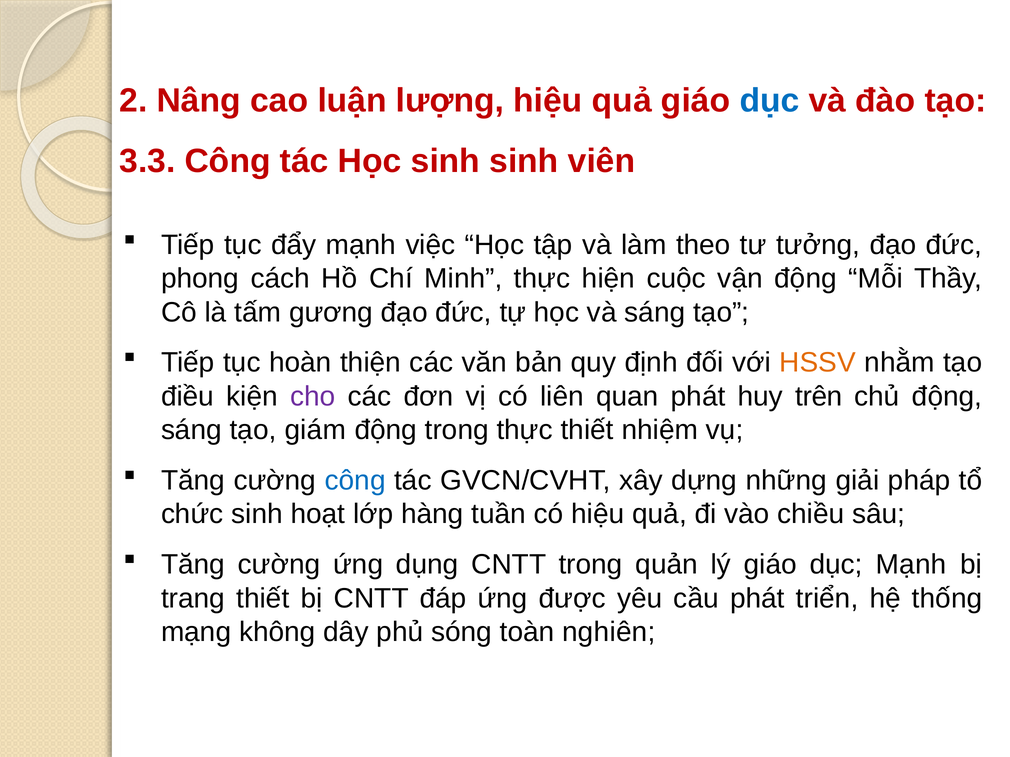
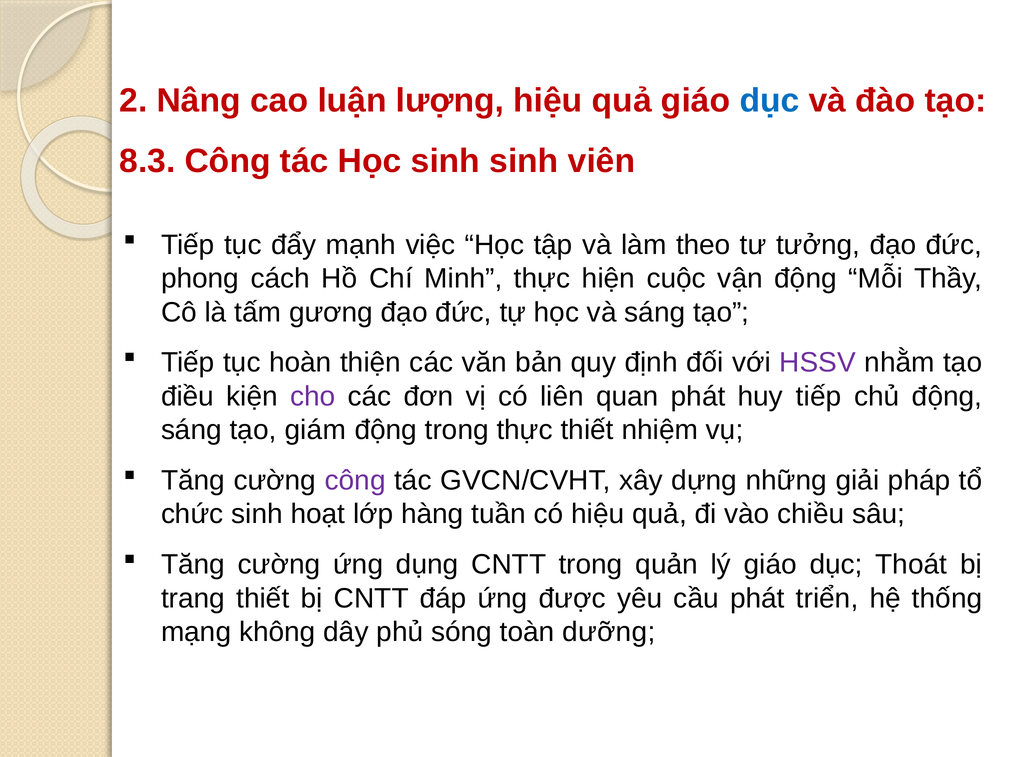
3.3: 3.3 -> 8.3
HSSV colour: orange -> purple
huy trên: trên -> tiếp
công at (355, 481) colour: blue -> purple
dục Mạnh: Mạnh -> Thoát
nghiên: nghiên -> dưỡng
